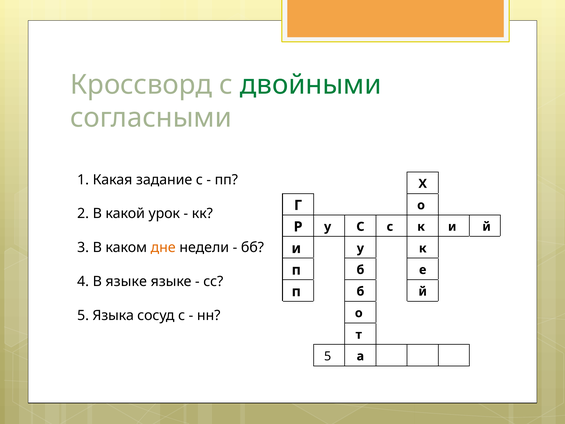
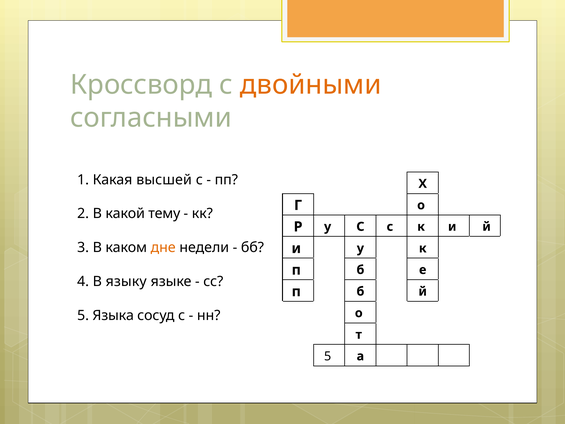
двойными colour: green -> orange
задание: задание -> высшей
урок: урок -> тему
В языке: языке -> языку
